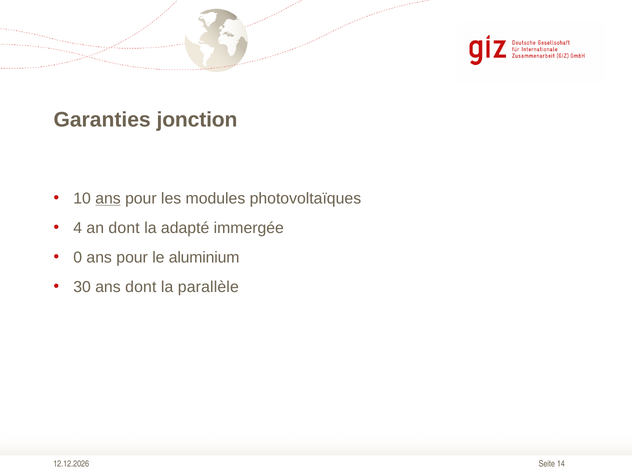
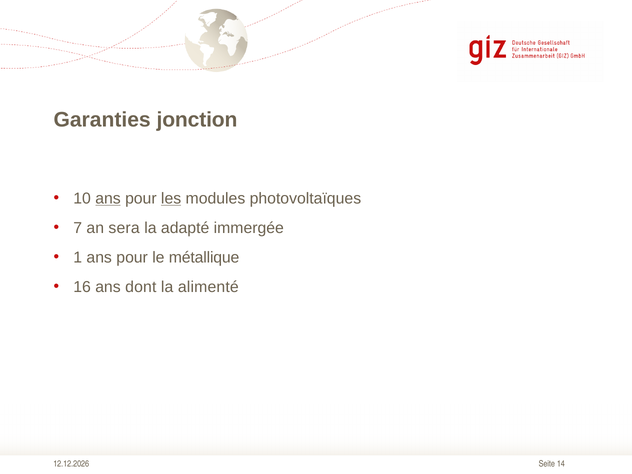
les underline: none -> present
4: 4 -> 7
an dont: dont -> sera
0: 0 -> 1
aluminium: aluminium -> métallique
30: 30 -> 16
parallèle: parallèle -> alimenté
